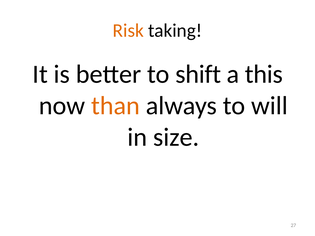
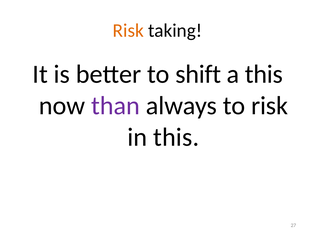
than colour: orange -> purple
to will: will -> risk
in size: size -> this
